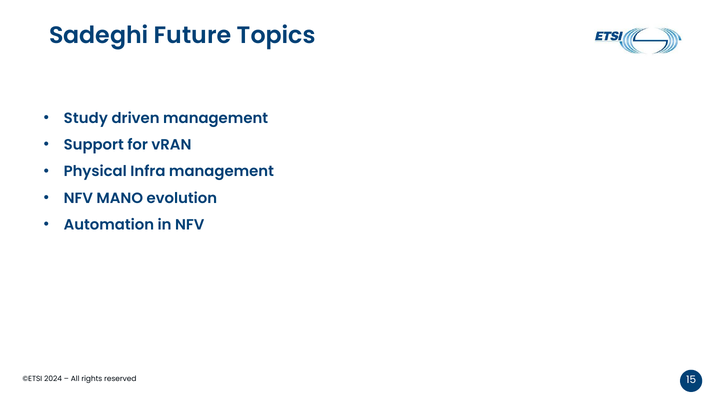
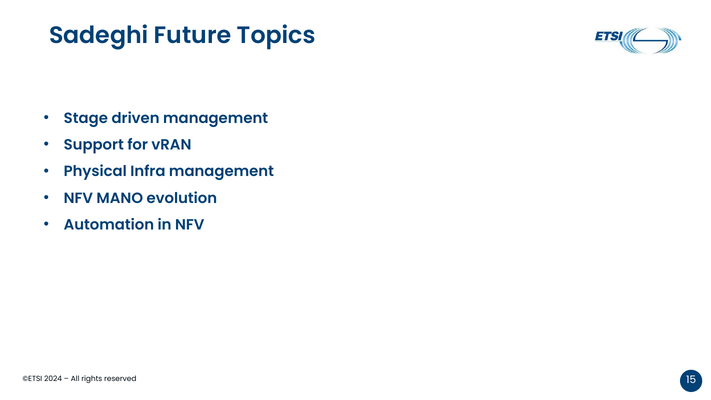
Study: Study -> Stage
